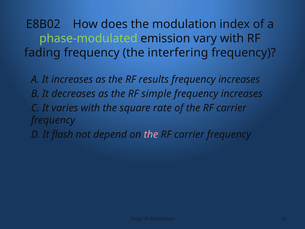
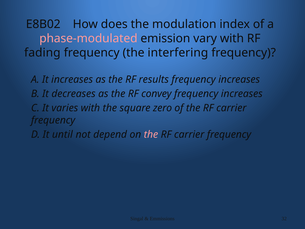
phase-modulated colour: light green -> pink
simple: simple -> convey
rate: rate -> zero
flash: flash -> until
